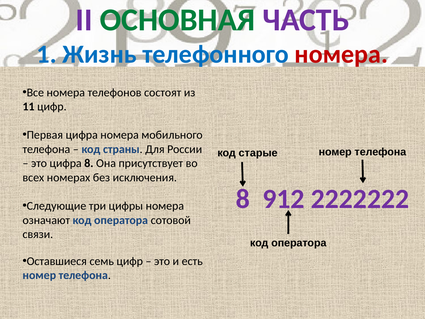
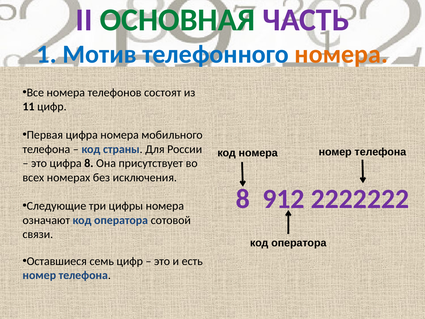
Жизнь: Жизнь -> Мотив
номера at (341, 54) colour: red -> orange
код старые: старые -> номера
